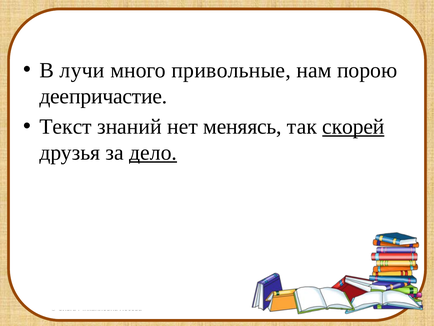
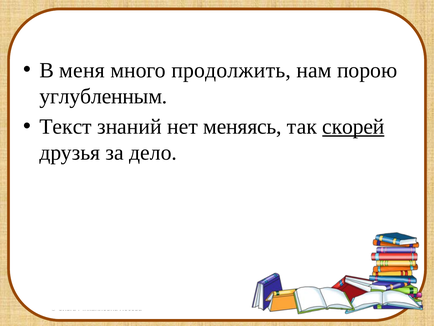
лучи: лучи -> меня
привольные: привольные -> продолжить
деепричастие: деепричастие -> углубленным
дело underline: present -> none
